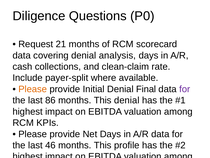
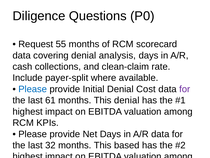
21: 21 -> 55
Please at (33, 89) colour: orange -> blue
Denial Final: Final -> Cost
86: 86 -> 61
46: 46 -> 32
profile: profile -> based
